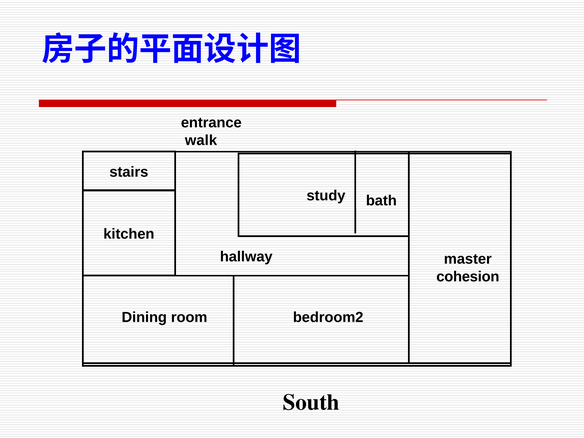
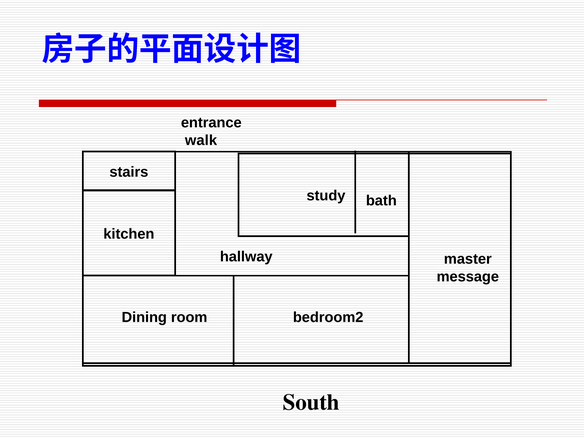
cohesion: cohesion -> message
